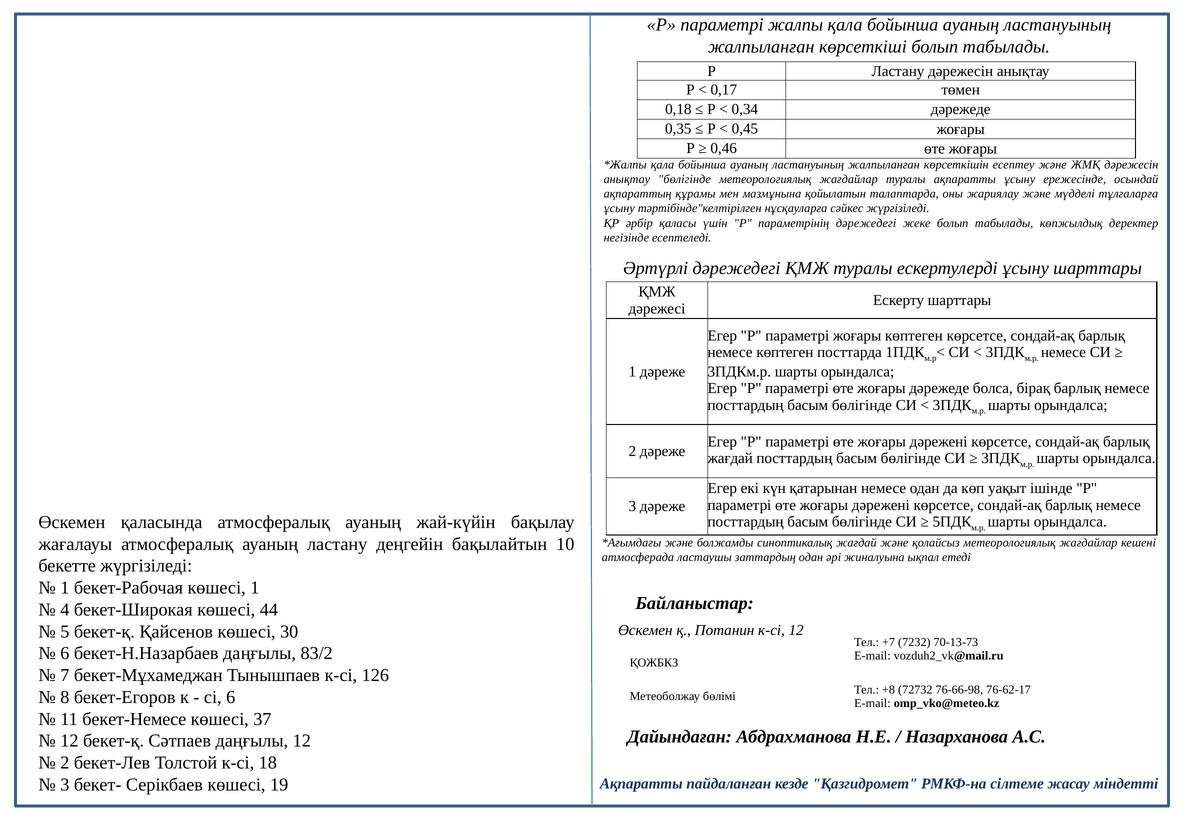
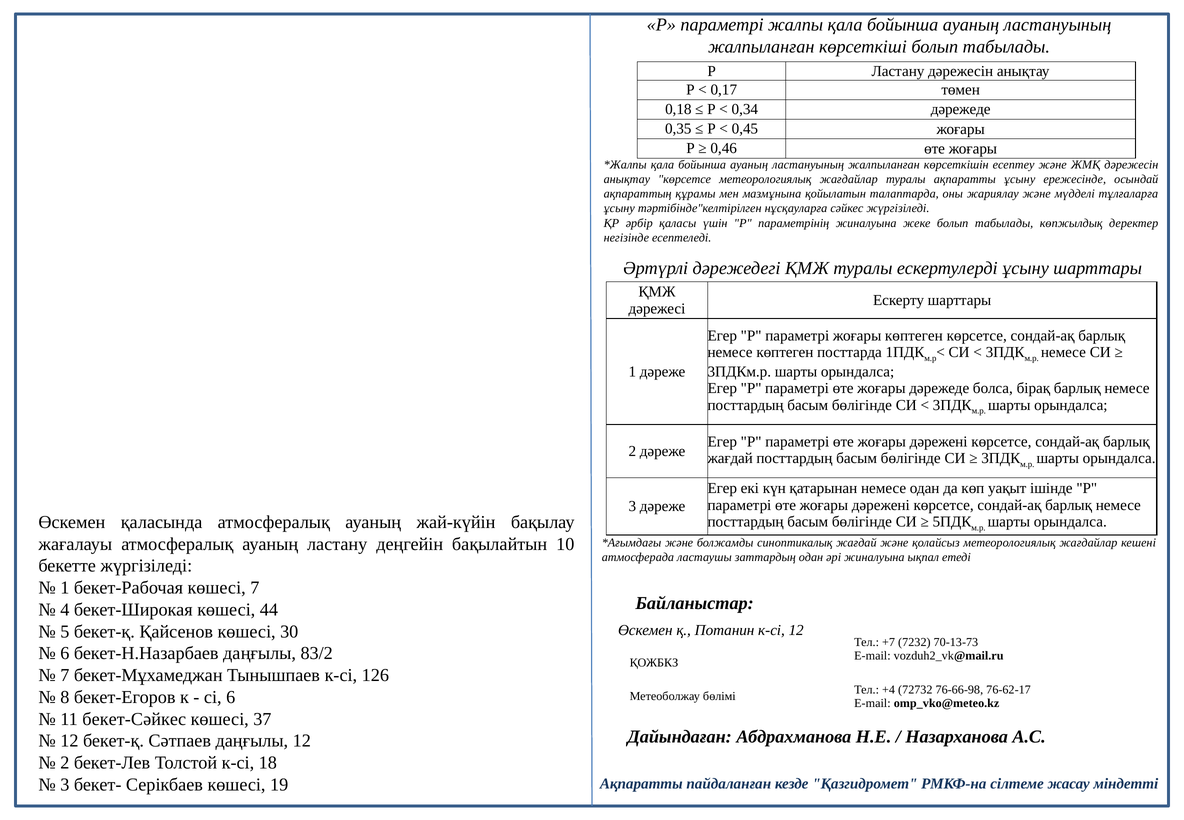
анықтау бөлігінде: бөлігінде -> көрсетсе
параметрінің дәрежедегі: дәрежедегі -> жиналуына
көшесі 1: 1 -> 7
+8: +8 -> +4
бекет-Немесе: бекет-Немесе -> бекет-Сәйкес
